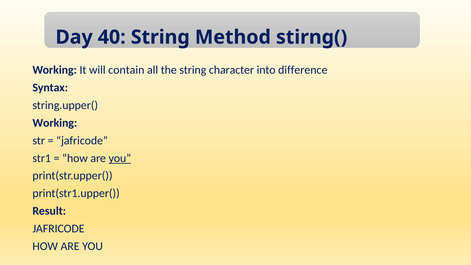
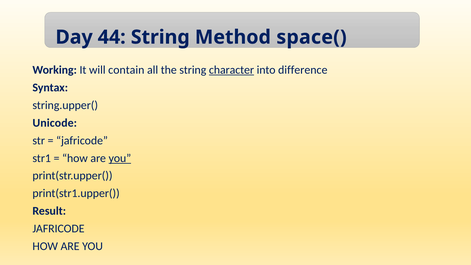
40: 40 -> 44
stirng(: stirng( -> space(
character underline: none -> present
Working at (55, 123): Working -> Unicode
